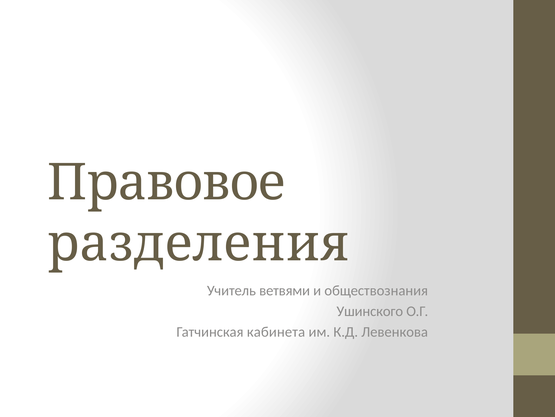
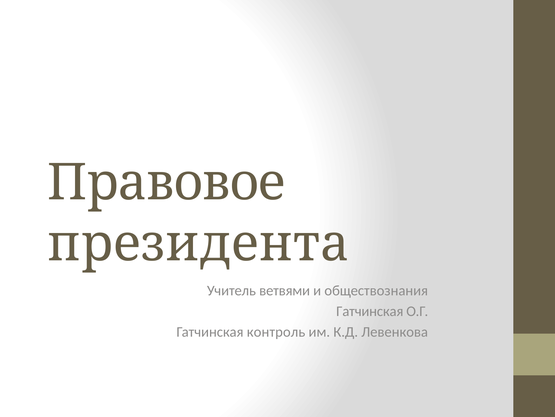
разделения: разделения -> президента
Ушинского at (370, 311): Ушинского -> Гатчинская
кабинета: кабинета -> контроль
